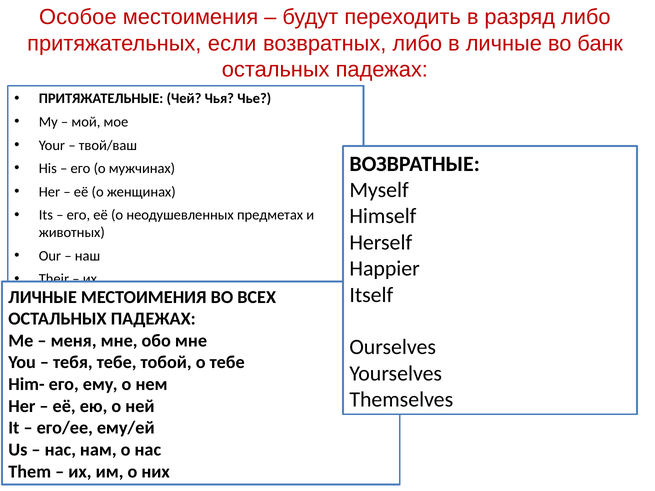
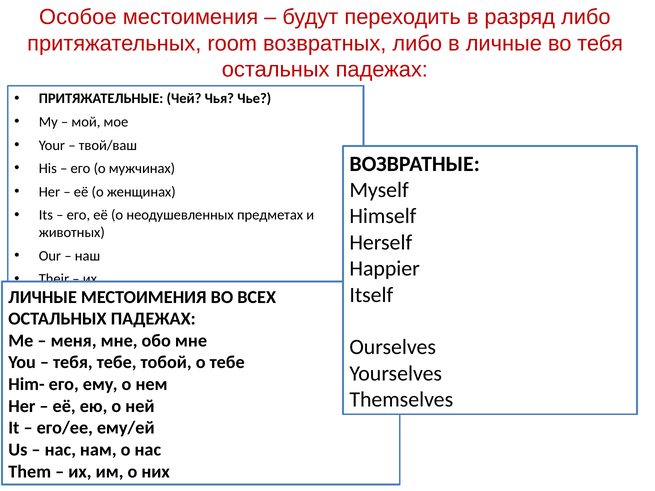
если: если -> room
во банк: банк -> тебя
